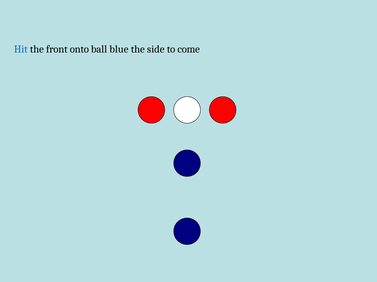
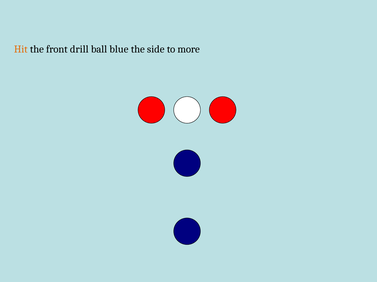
Hit colour: blue -> orange
onto: onto -> drill
come: come -> more
